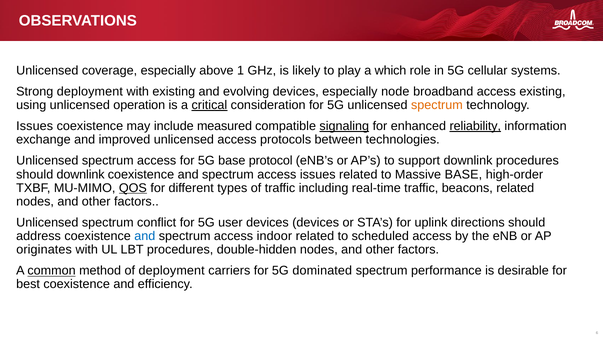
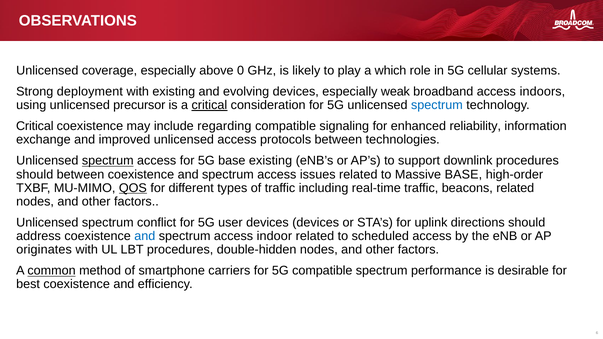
1: 1 -> 0
node: node -> weak
access existing: existing -> indoors
operation: operation -> precursor
spectrum at (437, 105) colour: orange -> blue
Issues at (35, 126): Issues -> Critical
measured: measured -> regarding
signaling underline: present -> none
reliability underline: present -> none
spectrum at (108, 161) underline: none -> present
base protocol: protocol -> existing
should downlink: downlink -> between
of deployment: deployment -> smartphone
5G dominated: dominated -> compatible
